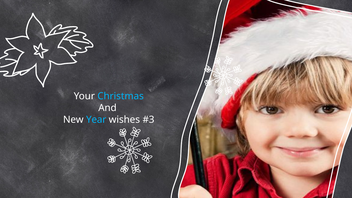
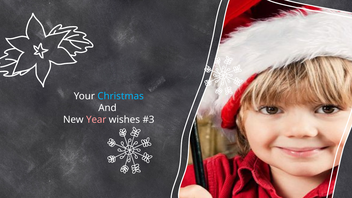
Year colour: light blue -> pink
